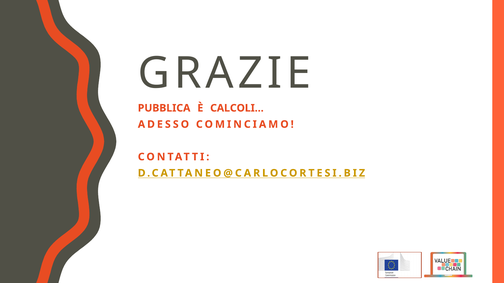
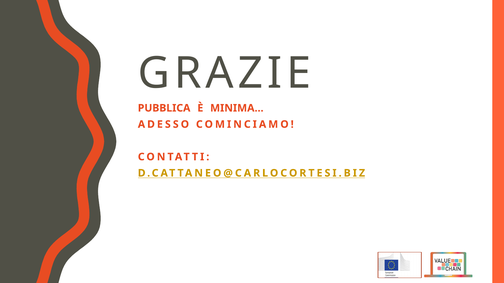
CALCOLI…: CALCOLI… -> MINIMA…
